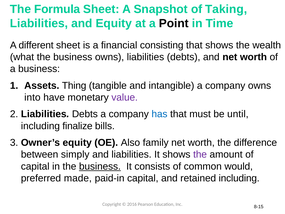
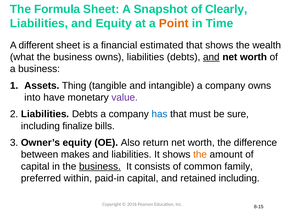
Taking: Taking -> Clearly
Point colour: black -> orange
consisting: consisting -> estimated
and at (211, 57) underline: none -> present
until: until -> sure
family: family -> return
simply: simply -> makes
the at (200, 154) colour: purple -> orange
would: would -> family
made: made -> within
